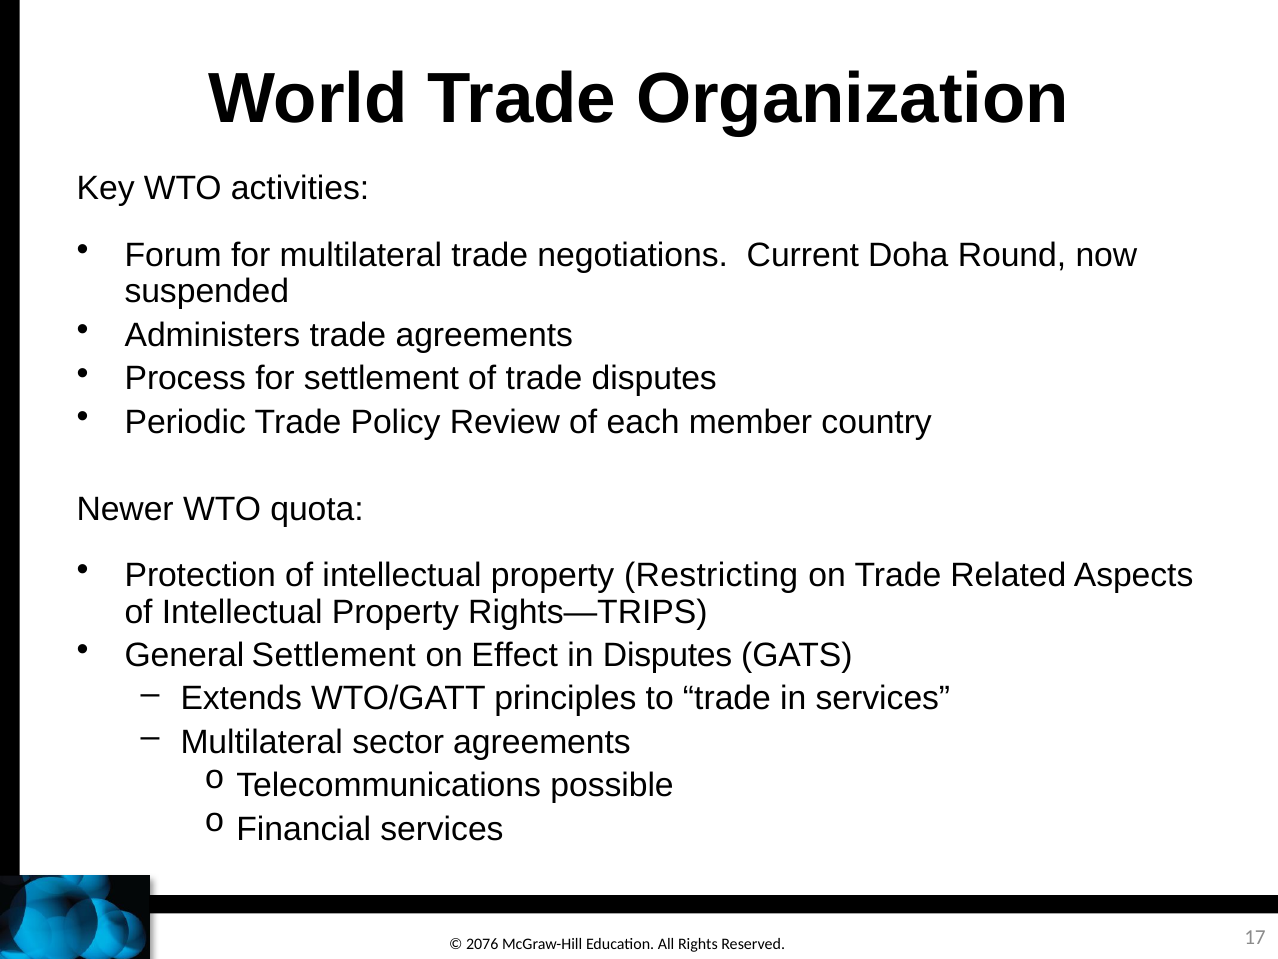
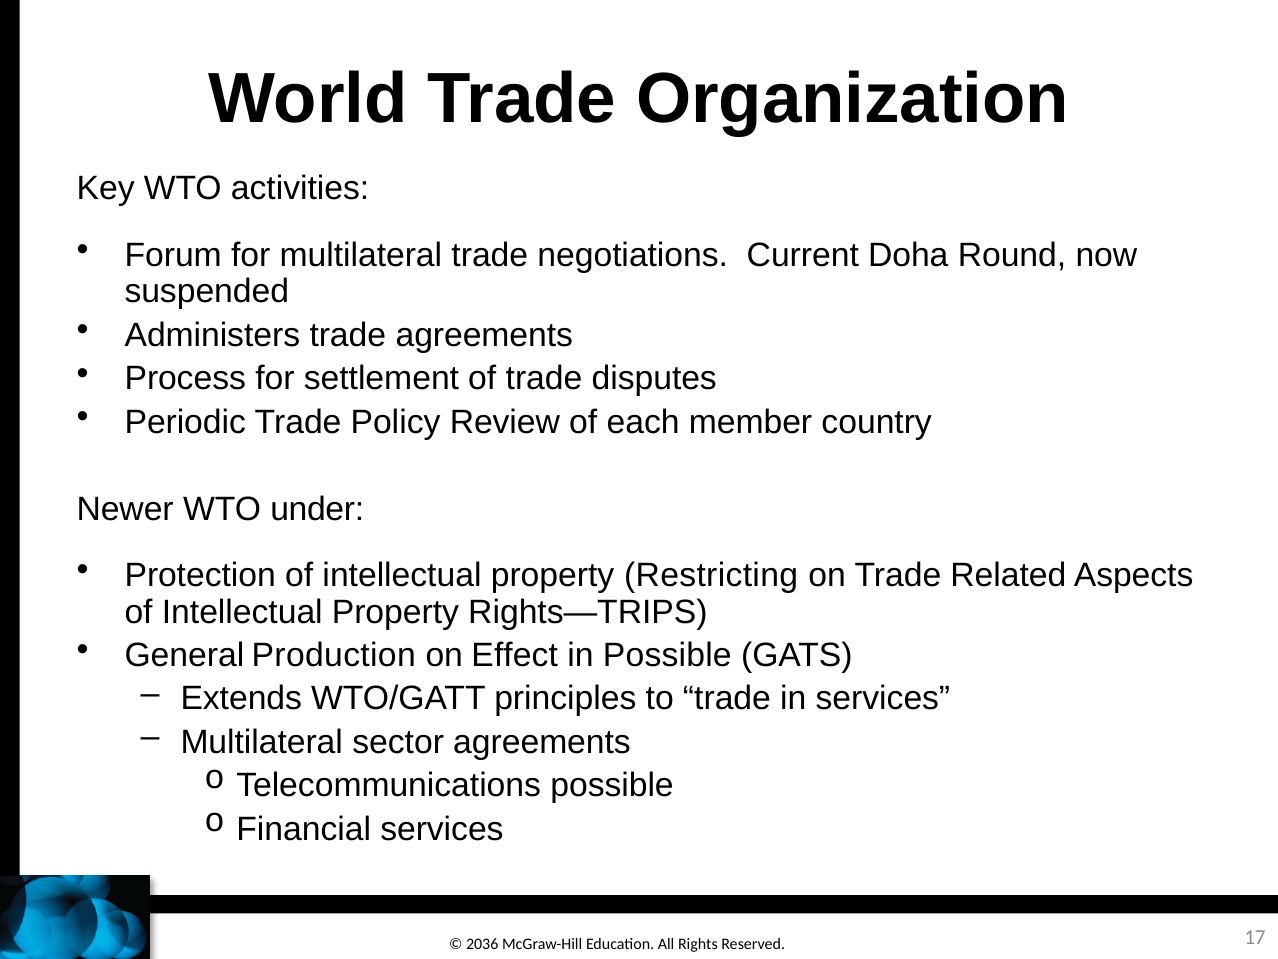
quota: quota -> under
General Settlement: Settlement -> Production
in Disputes: Disputes -> Possible
2076: 2076 -> 2036
